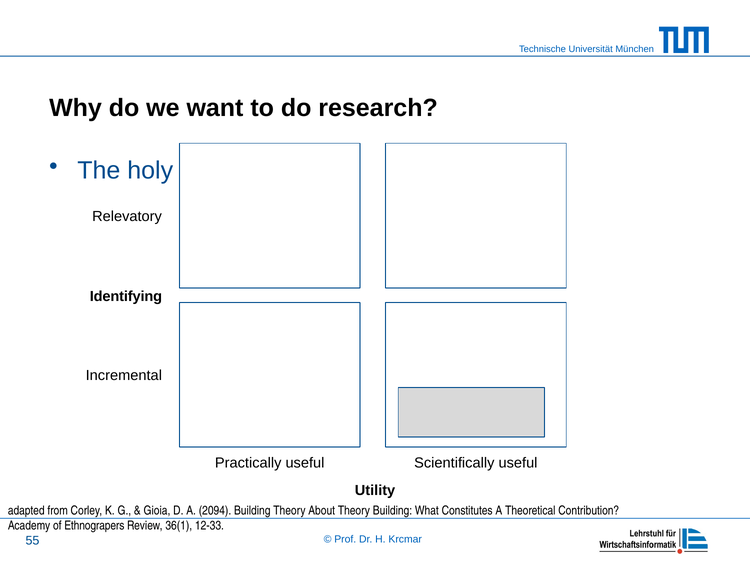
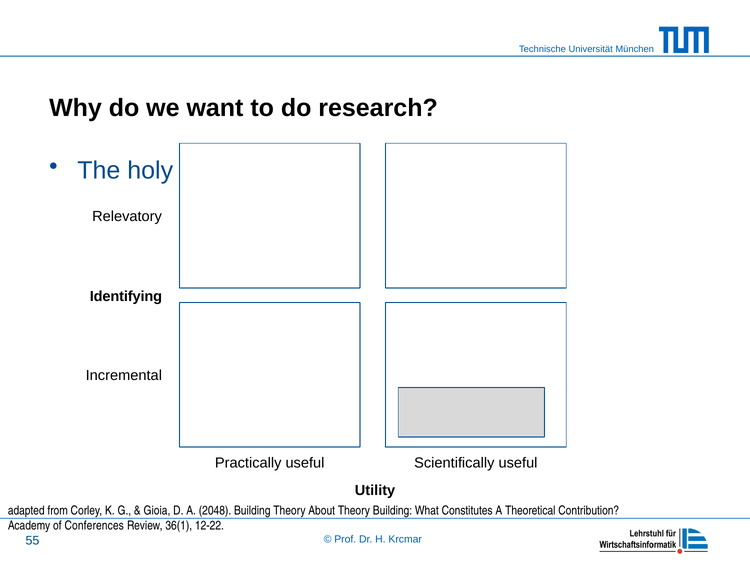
2094: 2094 -> 2048
Ethnograpers: Ethnograpers -> Conferences
12-33: 12-33 -> 12-22
